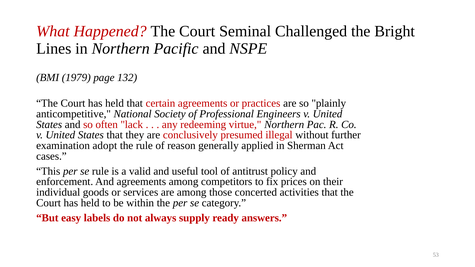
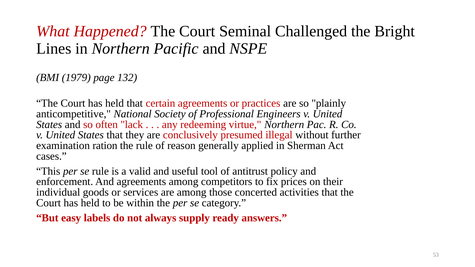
adopt: adopt -> ration
